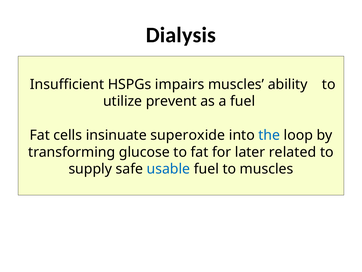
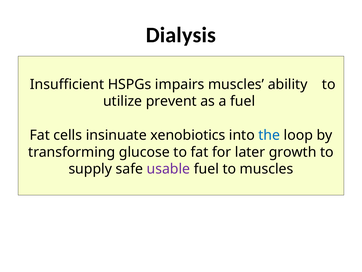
superoxide: superoxide -> xenobiotics
related: related -> growth
usable colour: blue -> purple
